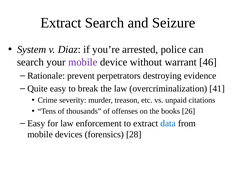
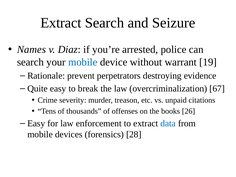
System: System -> Names
mobile at (83, 62) colour: purple -> blue
46: 46 -> 19
41: 41 -> 67
